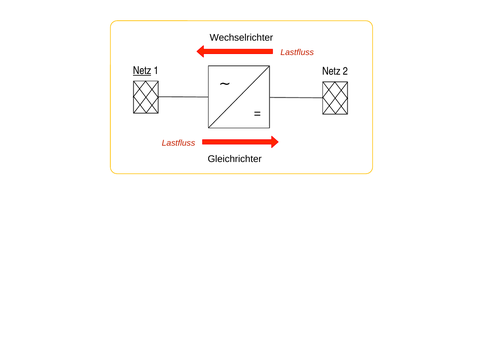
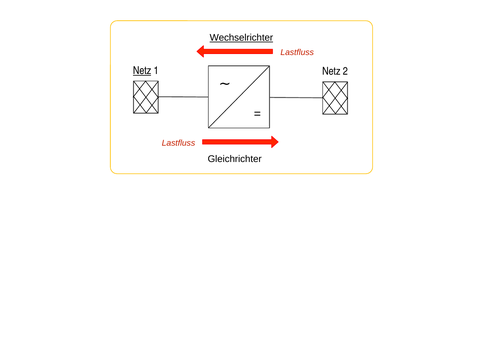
Wechselrichter underline: none -> present
